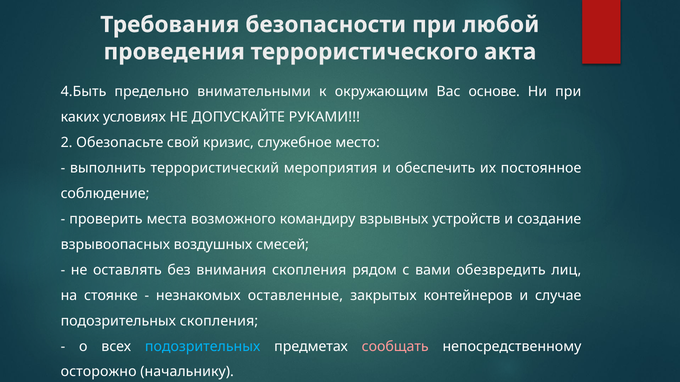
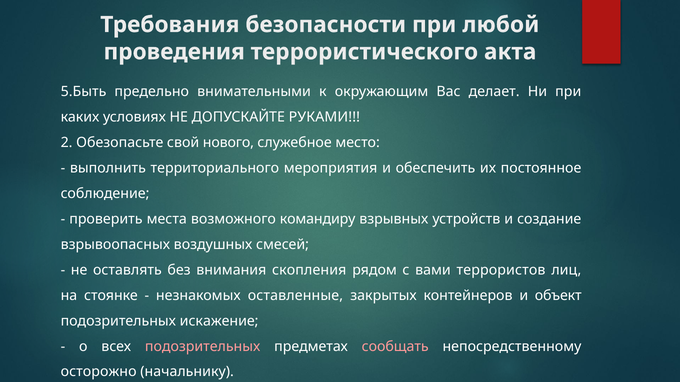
4.Быть: 4.Быть -> 5.Быть
основе: основе -> делает
кризис: кризис -> нового
террористический: террористический -> территориального
обезвредить: обезвредить -> террористов
случае: случае -> объект
подозрительных скопления: скопления -> искажение
подозрительных at (203, 347) colour: light blue -> pink
